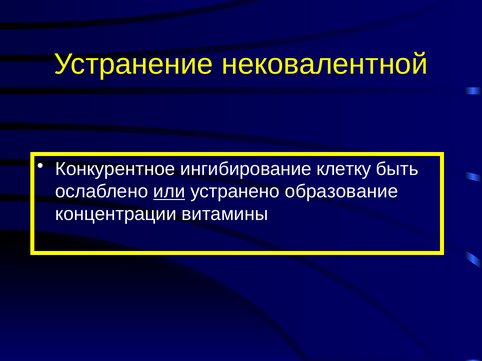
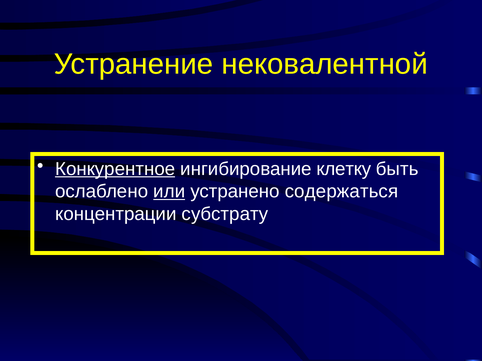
Конкурентное underline: none -> present
образование: образование -> содержаться
витамины: витамины -> субстрату
